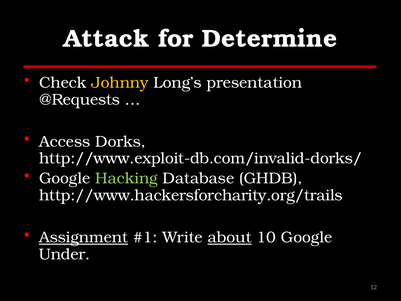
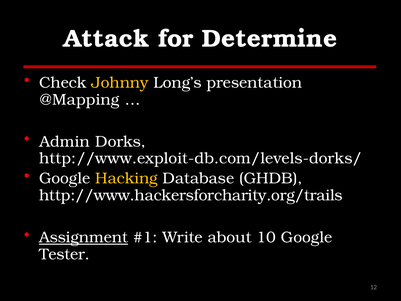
@Requests: @Requests -> @Mapping
Access: Access -> Admin
http://www.exploit-db.com/invalid-dorks/: http://www.exploit-db.com/invalid-dorks/ -> http://www.exploit-db.com/levels-dorks/
Hacking colour: light green -> yellow
about underline: present -> none
Under: Under -> Tester
